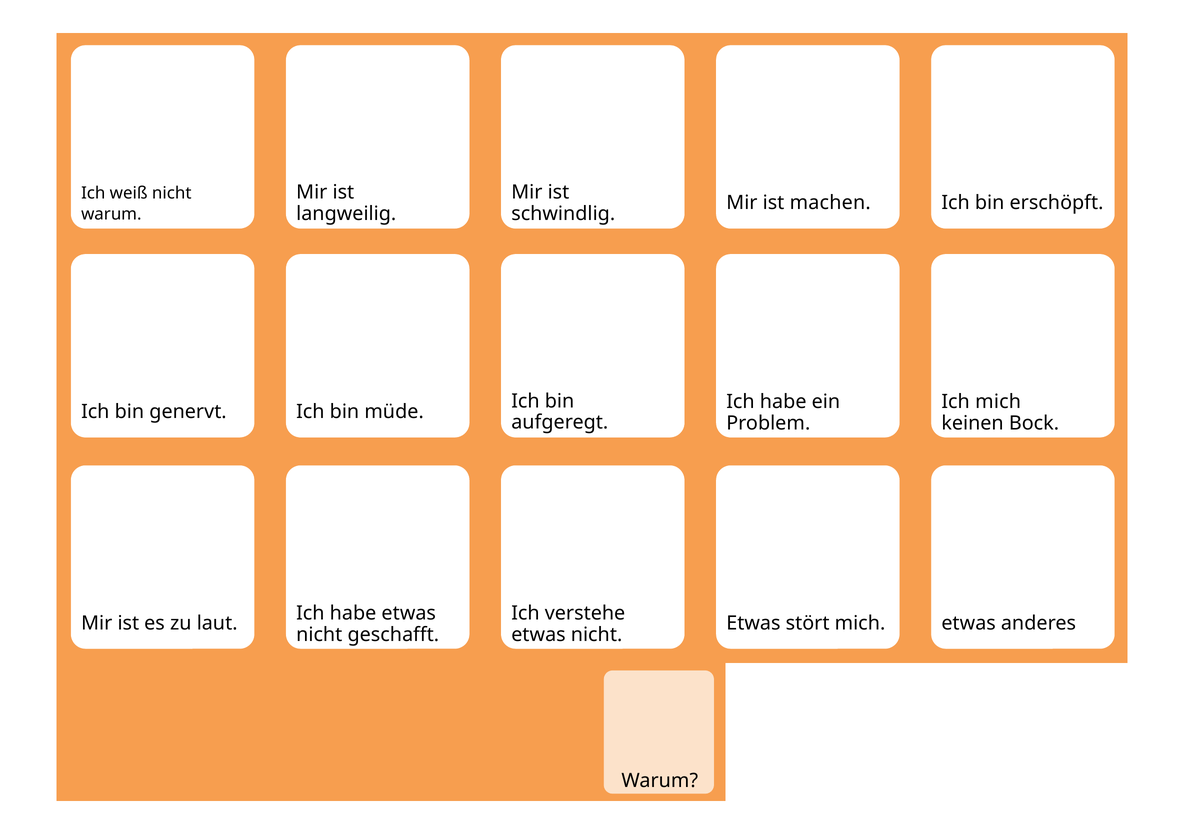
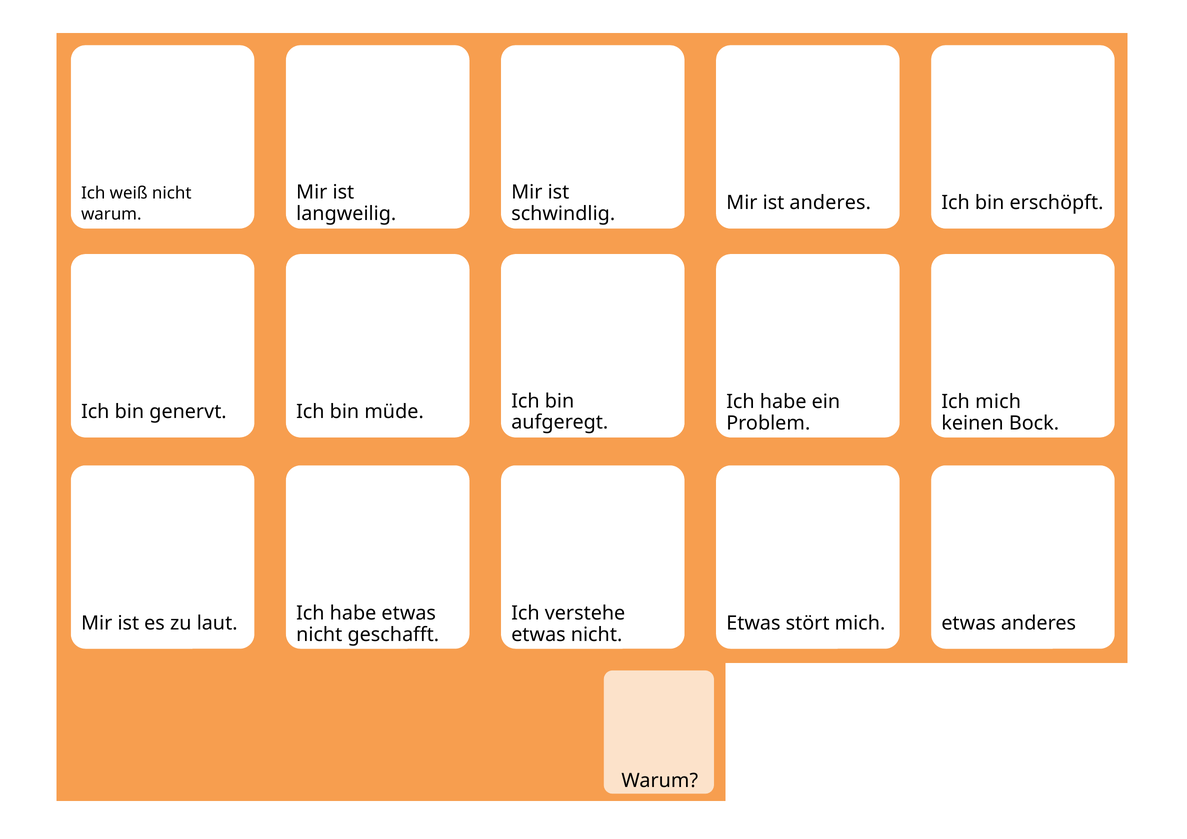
ist machen: machen -> anderes
